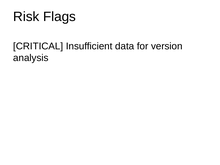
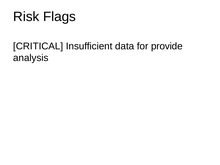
version: version -> provide
